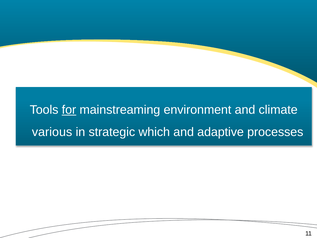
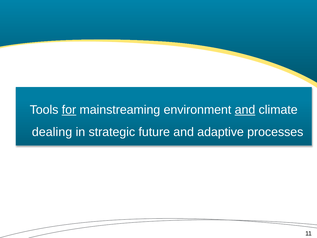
and at (245, 110) underline: none -> present
various: various -> dealing
which: which -> future
